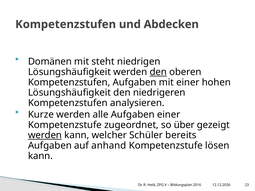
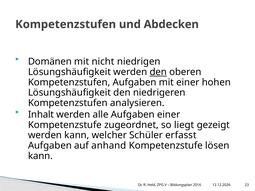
steht: steht -> nicht
Kurze: Kurze -> Inhalt
über: über -> liegt
werden at (45, 135) underline: present -> none
bereits: bereits -> erfasst
